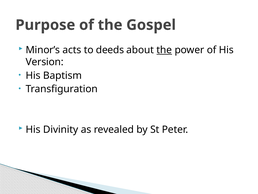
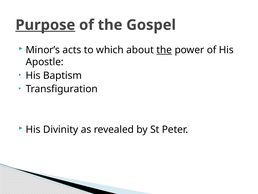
Purpose underline: none -> present
deeds: deeds -> which
Version: Version -> Apostle
